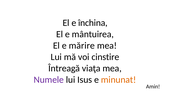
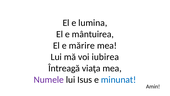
închina: închina -> lumina
cinstire: cinstire -> iubirea
minunat colour: orange -> blue
